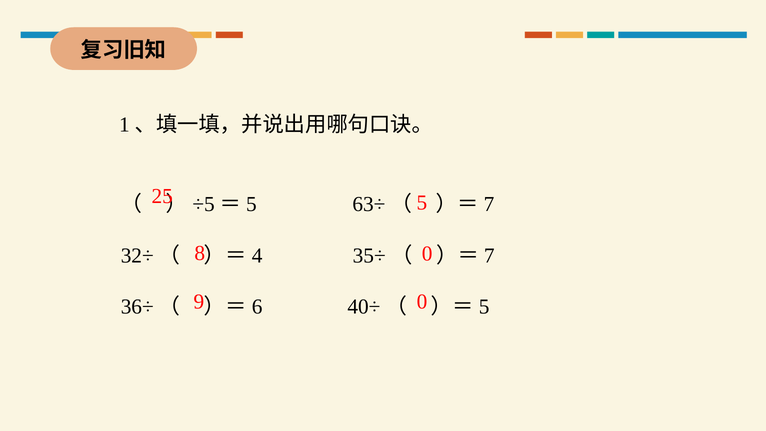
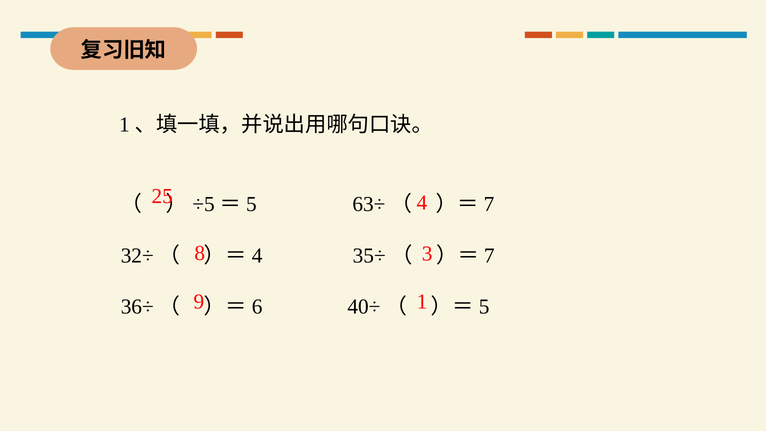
5: 5 -> 4
8 0: 0 -> 3
9 0: 0 -> 1
